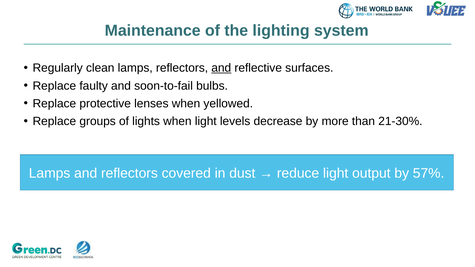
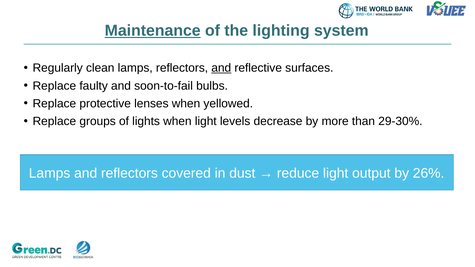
Maintenance underline: none -> present
21-30%: 21-30% -> 29-30%
57%: 57% -> 26%
